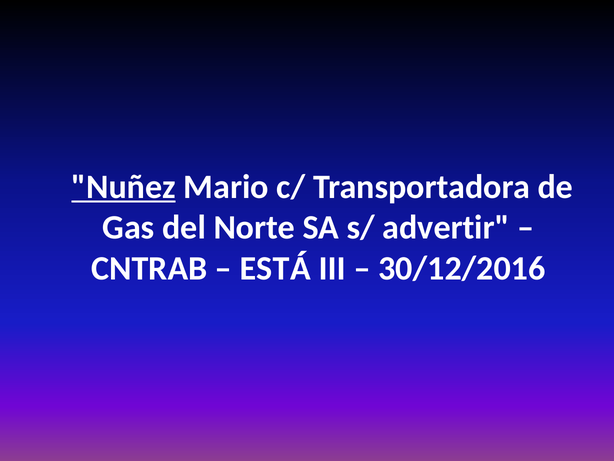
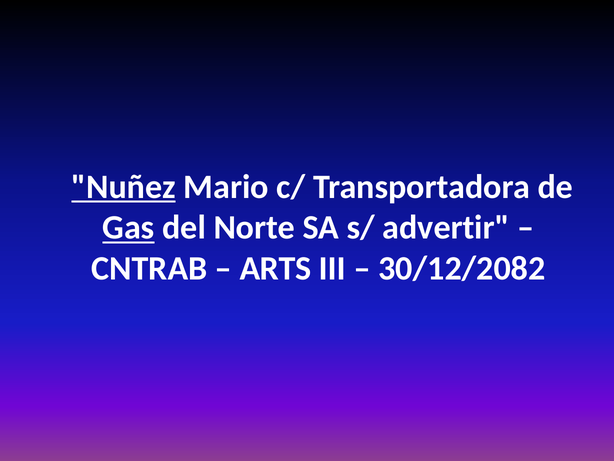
Gas underline: none -> present
ESTÁ: ESTÁ -> ARTS
30/12/2016: 30/12/2016 -> 30/12/2082
